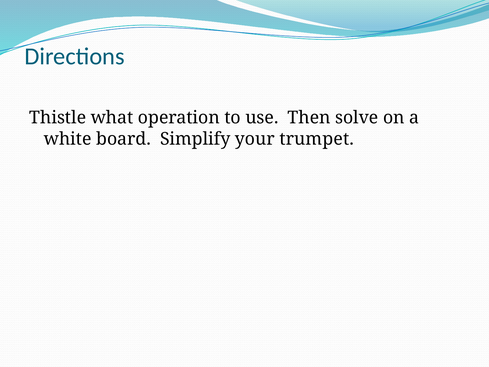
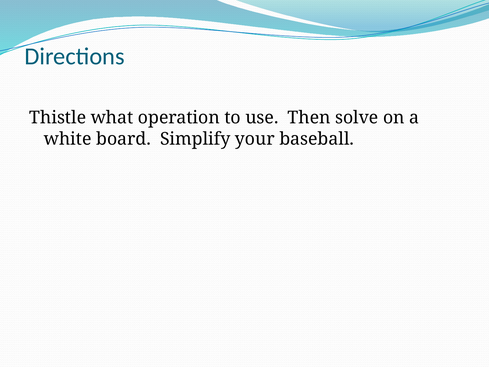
trumpet: trumpet -> baseball
